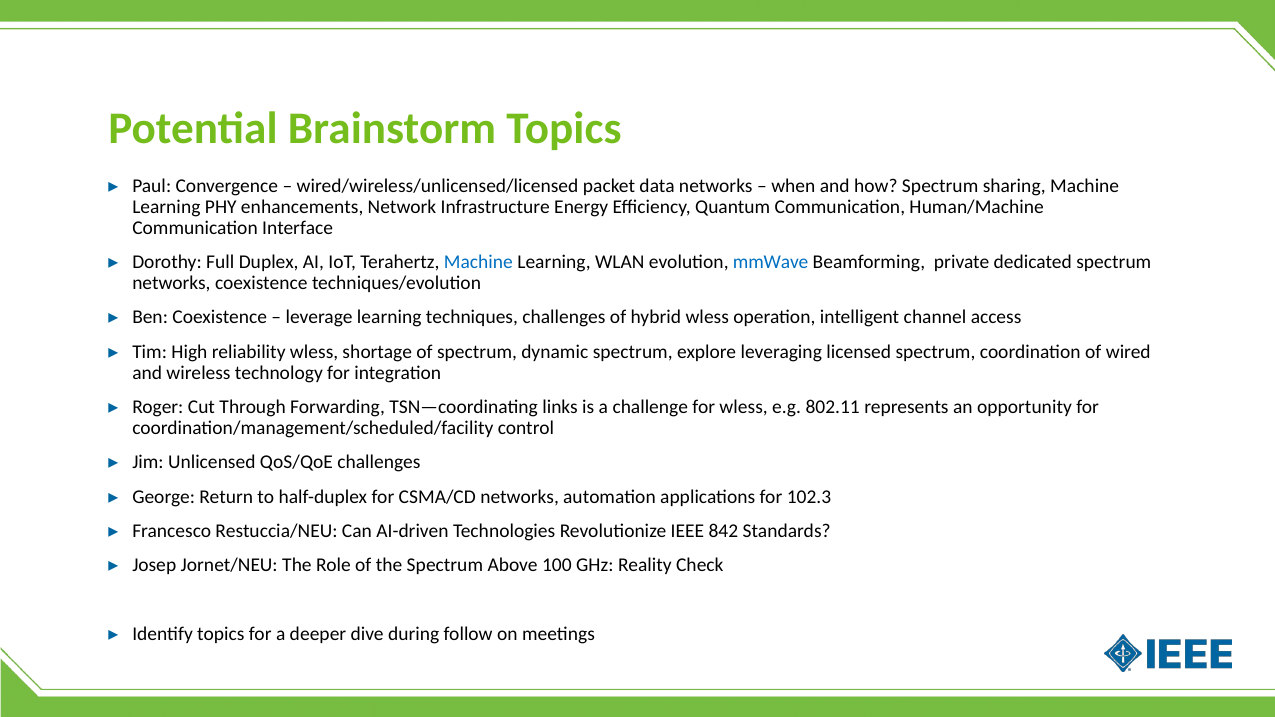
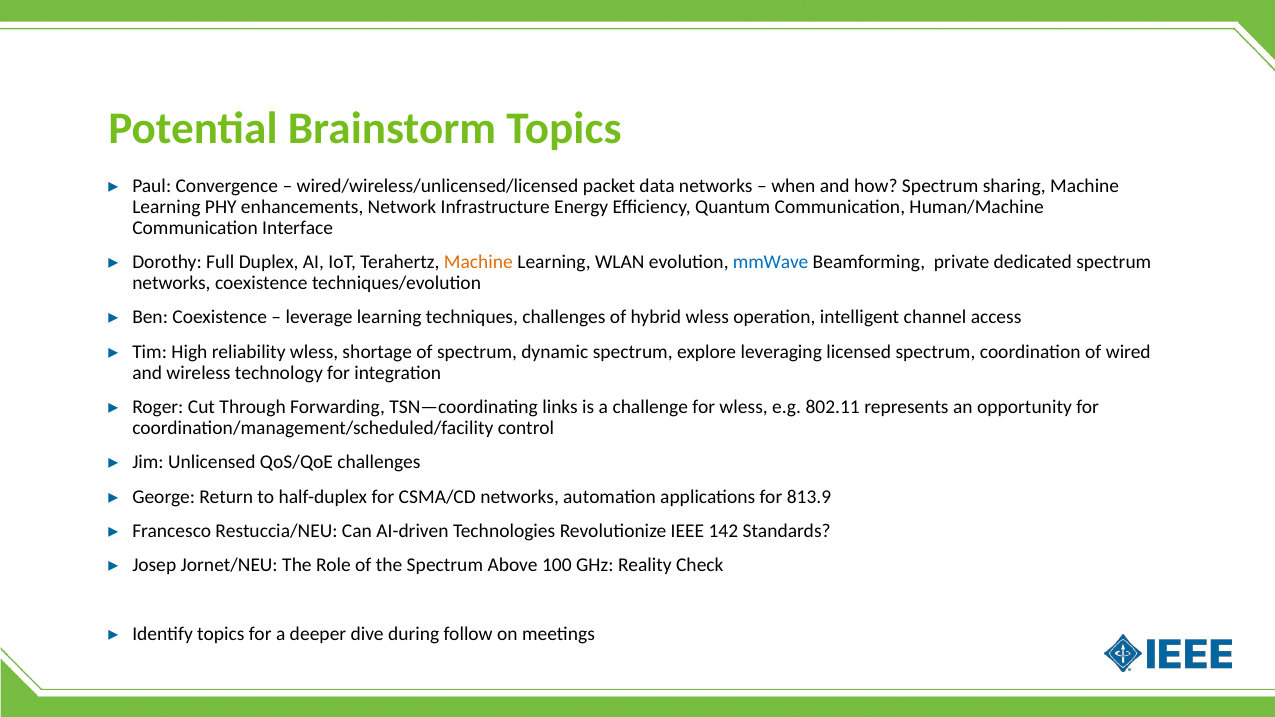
Machine at (478, 262) colour: blue -> orange
102.3: 102.3 -> 813.9
842: 842 -> 142
